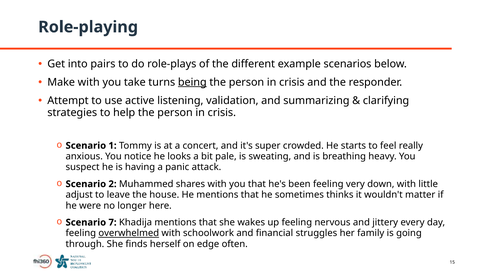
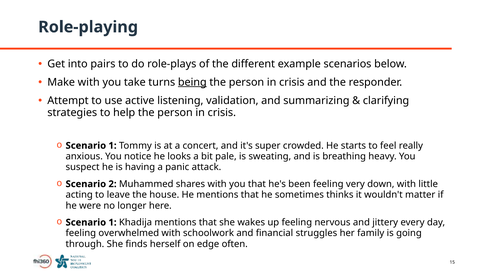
adjust: adjust -> acting
7 at (113, 222): 7 -> 1
overwhelmed underline: present -> none
